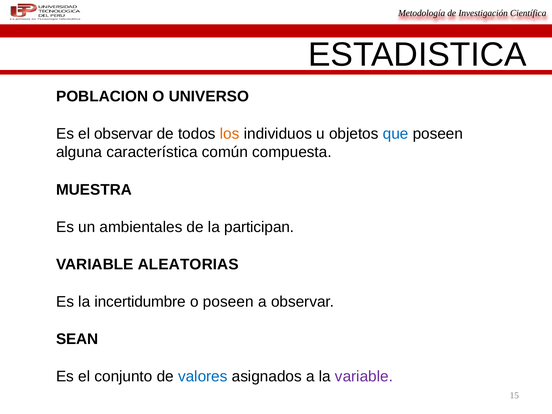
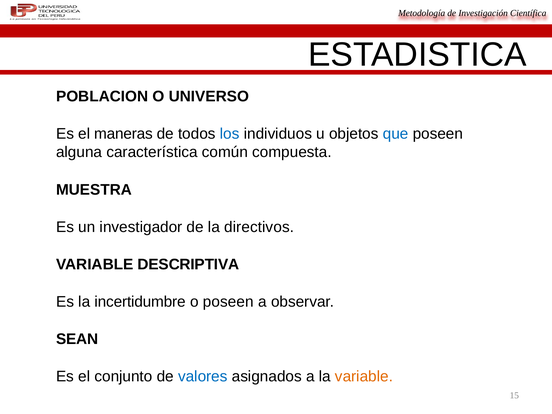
el observar: observar -> maneras
los colour: orange -> blue
ambientales: ambientales -> investigador
participan: participan -> directivos
ALEATORIAS: ALEATORIAS -> DESCRIPTIVA
variable at (364, 376) colour: purple -> orange
